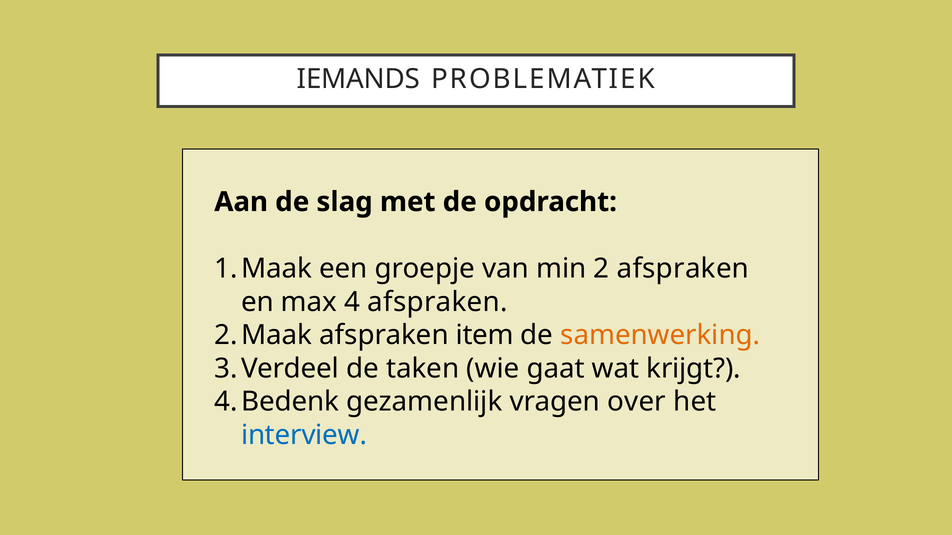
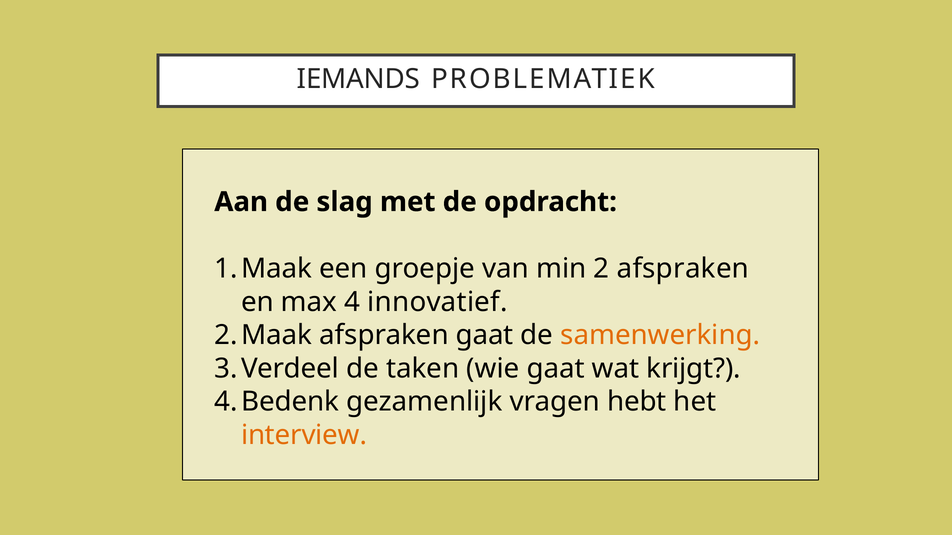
4 afspraken: afspraken -> innovatief
afspraken item: item -> gaat
over: over -> hebt
interview colour: blue -> orange
